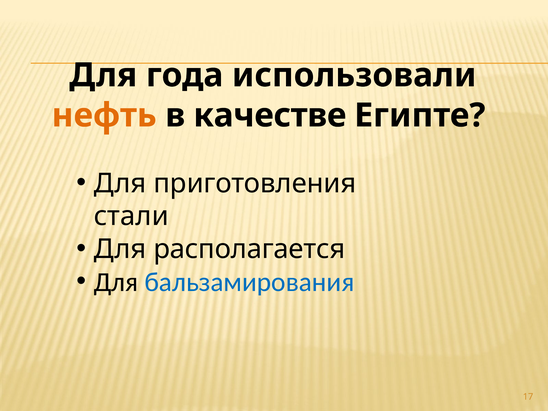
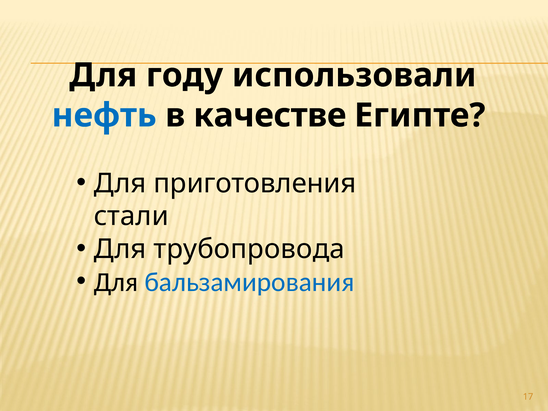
года: года -> году
нефть colour: orange -> blue
располагается: располагается -> трубопровода
